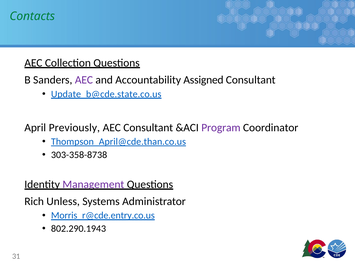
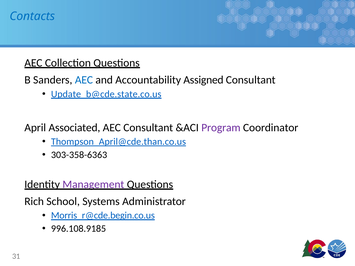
Contacts colour: green -> blue
AEC at (84, 80) colour: purple -> blue
Previously: Previously -> Associated
303-358-8738: 303-358-8738 -> 303-358-6363
Unless: Unless -> School
Morris_r@cde.entry.co.us: Morris_r@cde.entry.co.us -> Morris_r@cde.begin.co.us
802.290.1943: 802.290.1943 -> 996.108.9185
